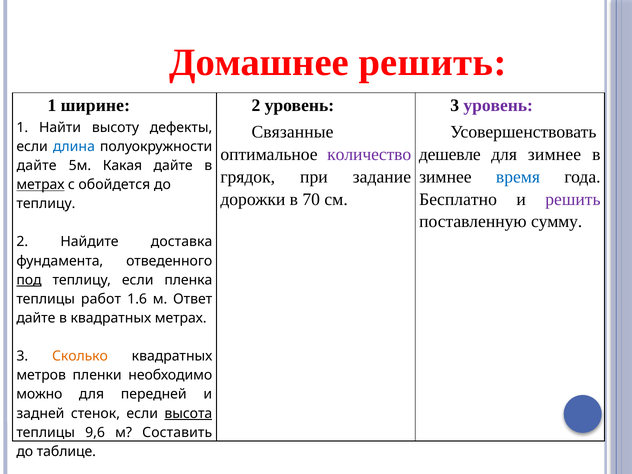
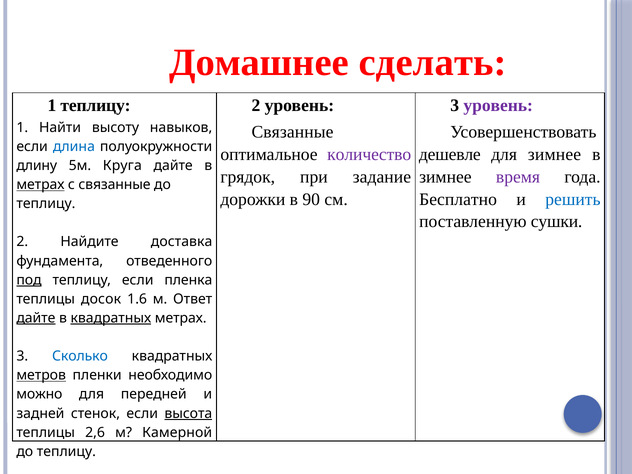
Домашнее решить: решить -> сделать
1 ширине: ширине -> теплицу
дефекты: дефекты -> навыков
дайте at (37, 166): дайте -> длину
Какая: Какая -> Круга
время colour: blue -> purple
с обойдется: обойдется -> связанные
70: 70 -> 90
решить at (573, 199) colour: purple -> blue
сумму: сумму -> сушки
работ: работ -> досок
дайте at (36, 318) underline: none -> present
квадратных at (111, 318) underline: none -> present
Сколько colour: orange -> blue
метров underline: none -> present
9,6: 9,6 -> 2,6
Составить: Составить -> Камерной
таблице at (66, 452): таблице -> теплицу
